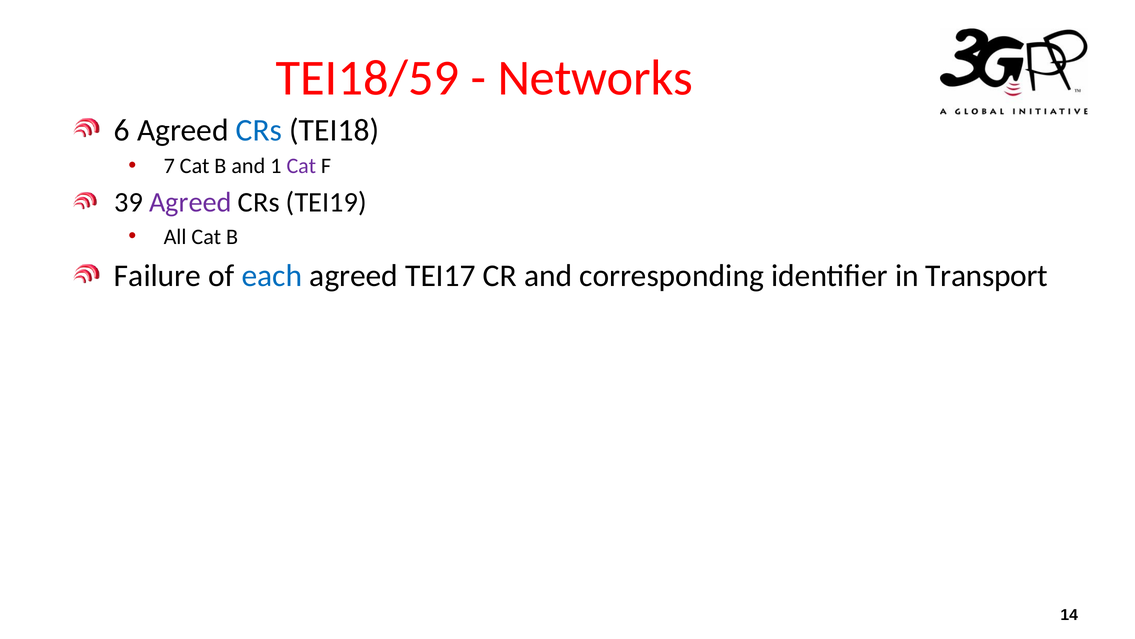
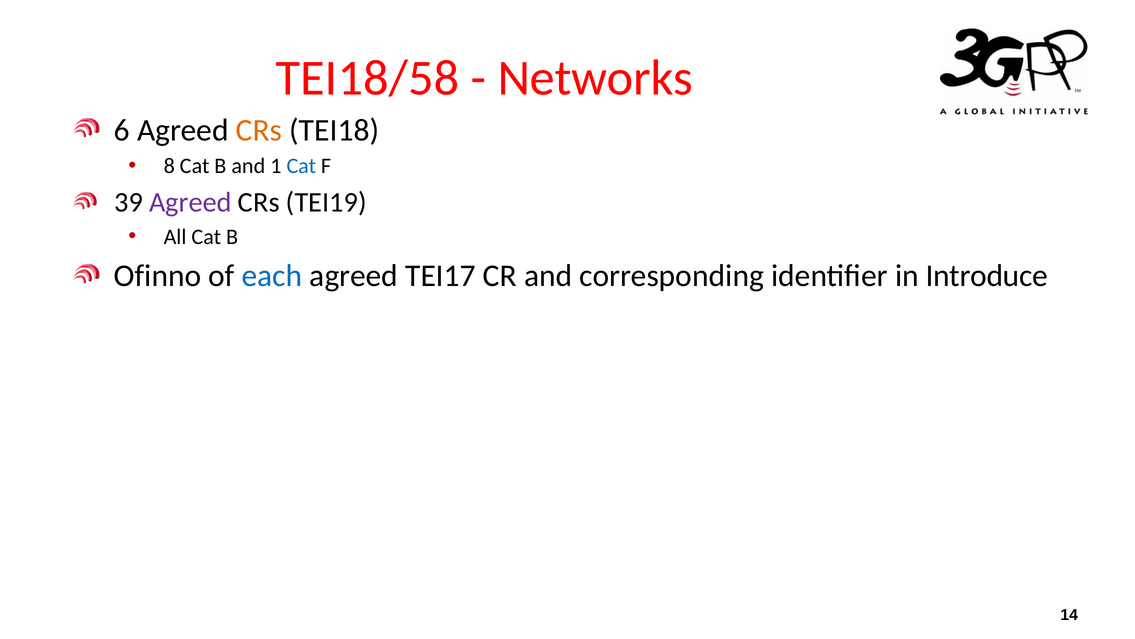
TEI18/59: TEI18/59 -> TEI18/58
CRs at (259, 130) colour: blue -> orange
7: 7 -> 8
Cat at (301, 166) colour: purple -> blue
Failure: Failure -> Ofinno
Transport: Transport -> Introduce
